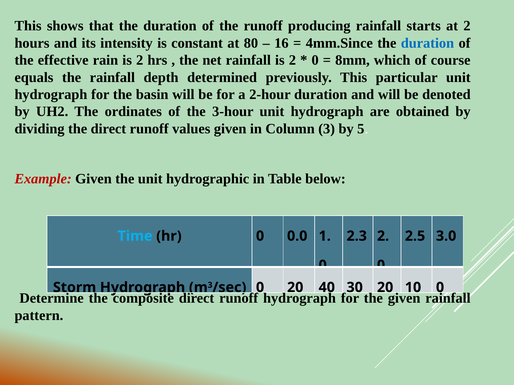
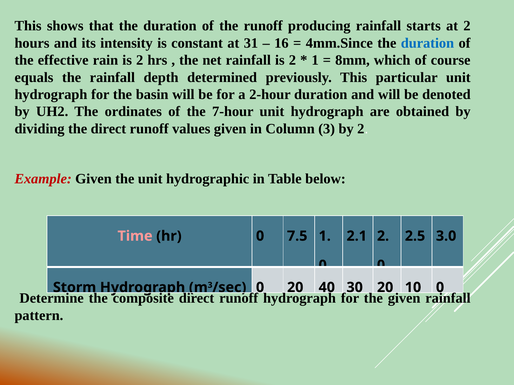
80: 80 -> 31
0 at (315, 60): 0 -> 1
3-hour: 3-hour -> 7-hour
by 5: 5 -> 2
Time colour: light blue -> pink
0.0: 0.0 -> 7.5
2.3: 2.3 -> 2.1
